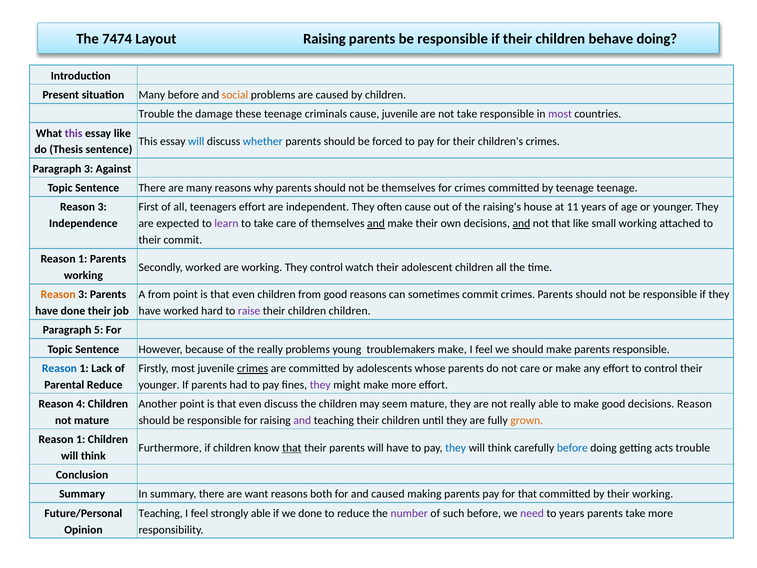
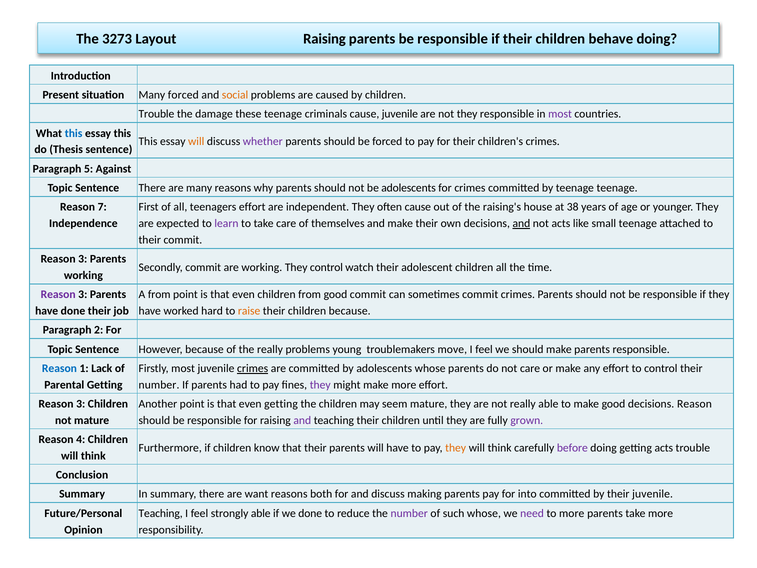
7474: 7474 -> 3273
Many before: before -> forced
not take: take -> they
this at (74, 133) colour: purple -> blue
essay like: like -> this
will at (196, 141) colour: blue -> orange
whether colour: blue -> purple
Paragraph 3: 3 -> 5
be themselves: themselves -> adolescents
3 at (102, 207): 3 -> 7
11: 11 -> 38
and at (376, 223) underline: present -> none
not that: that -> acts
small working: working -> teenage
1 at (83, 259): 1 -> 3
Secondly worked: worked -> commit
Reason at (58, 294) colour: orange -> purple
good reasons: reasons -> commit
raise colour: purple -> orange
children children: children -> because
5: 5 -> 2
troublemakers make: make -> move
Parental Reduce: Reduce -> Getting
younger at (159, 385): younger -> number
4 at (81, 404): 4 -> 3
even discuss: discuss -> getting
grown colour: orange -> purple
1 at (81, 439): 1 -> 4
that at (292, 448) underline: present -> none
they at (456, 448) colour: blue -> orange
before at (572, 448) colour: blue -> purple
and caused: caused -> discuss
for that: that -> into
their working: working -> juvenile
such before: before -> whose
to years: years -> more
